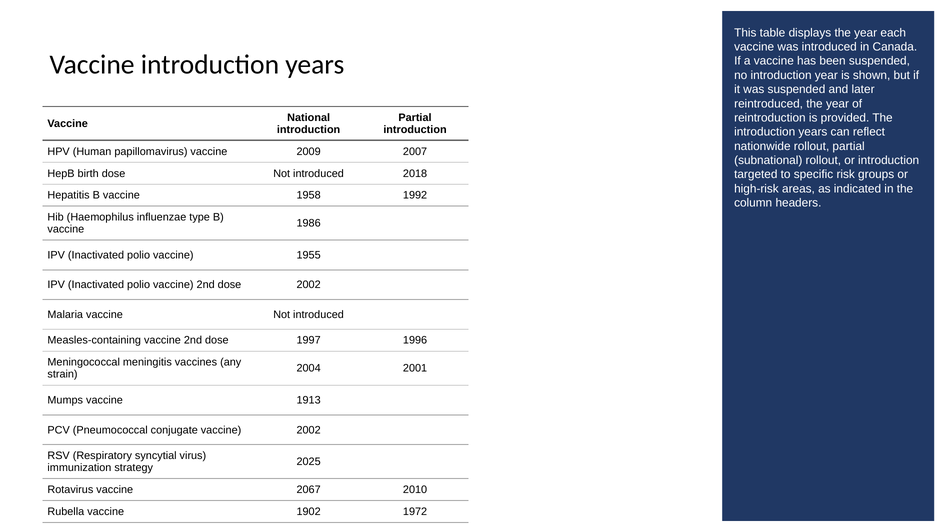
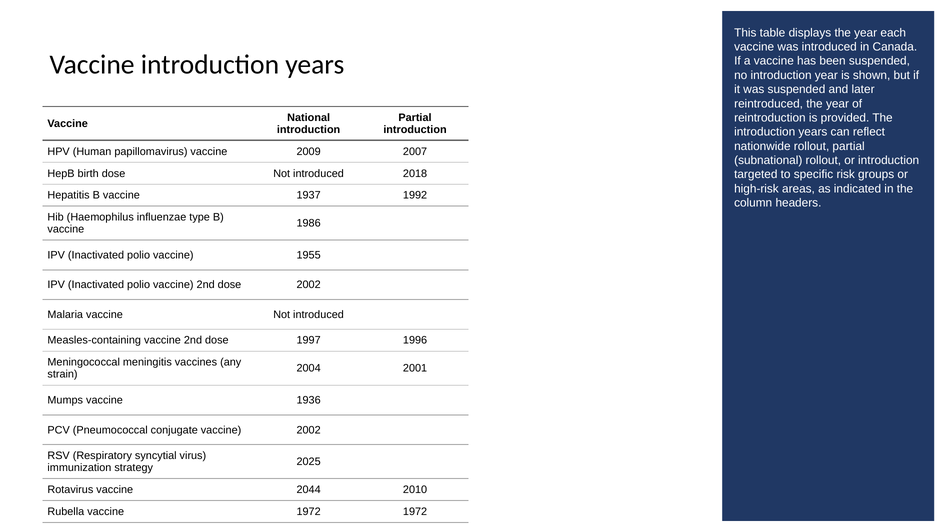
1958: 1958 -> 1937
1913: 1913 -> 1936
2067: 2067 -> 2044
vaccine 1902: 1902 -> 1972
